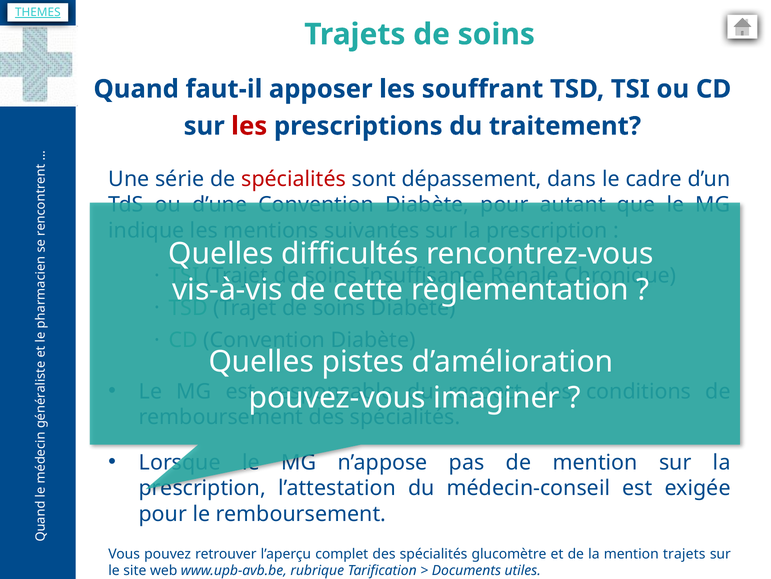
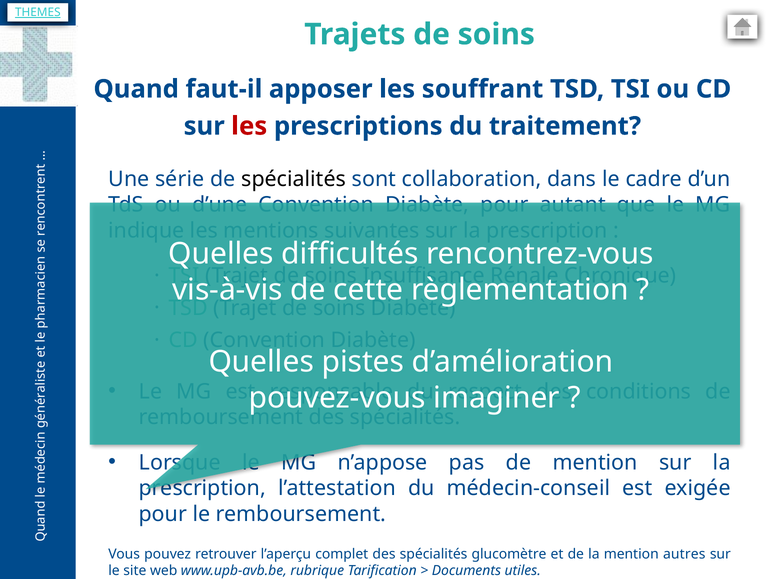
spécialités at (294, 179) colour: red -> black
dépassement: dépassement -> collaboration
mention trajets: trajets -> autres
